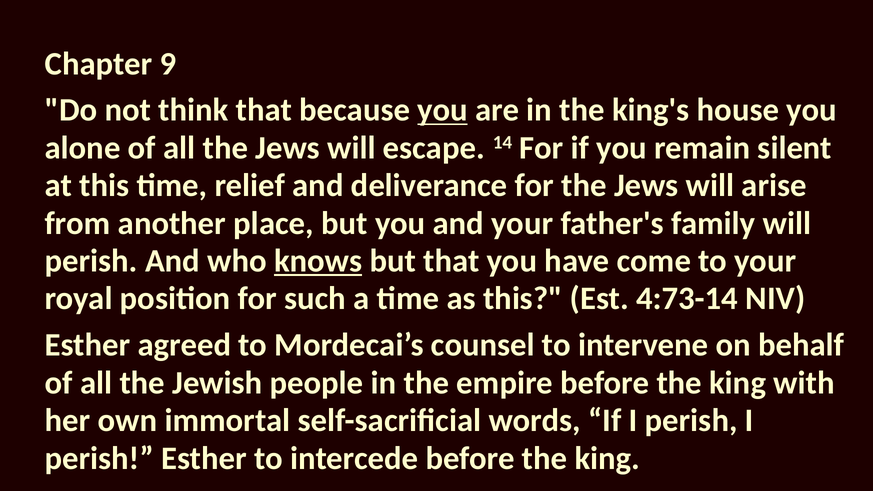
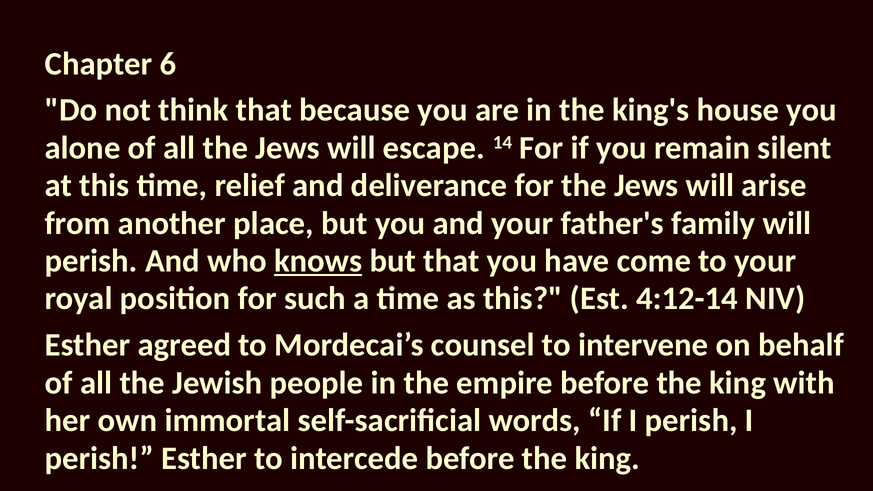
9: 9 -> 6
you at (443, 110) underline: present -> none
4:73-14: 4:73-14 -> 4:12-14
